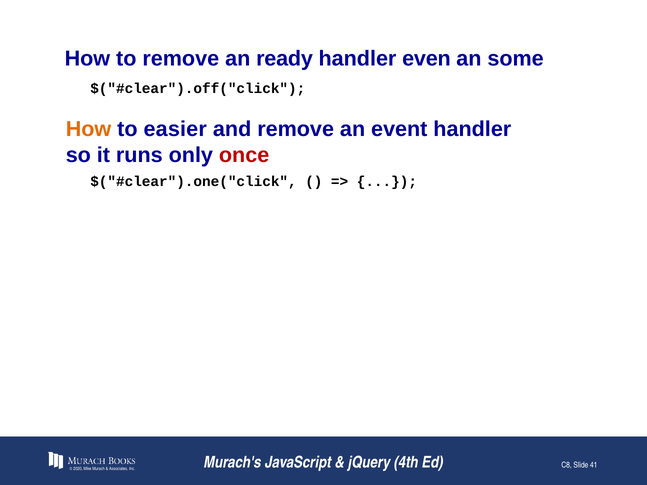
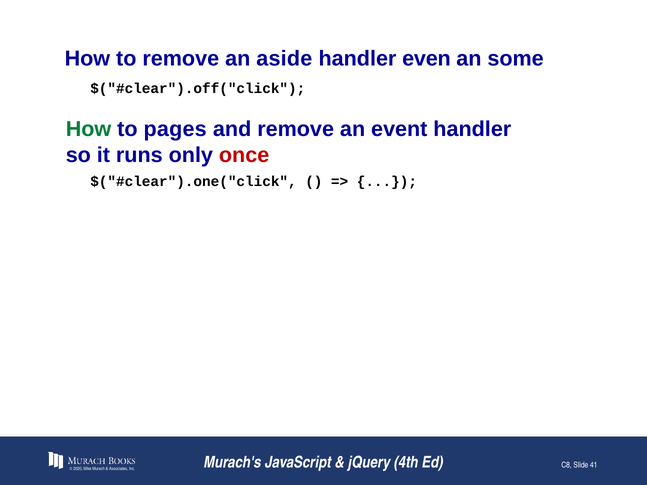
ready: ready -> aside
How at (88, 129) colour: orange -> green
easier: easier -> pages
